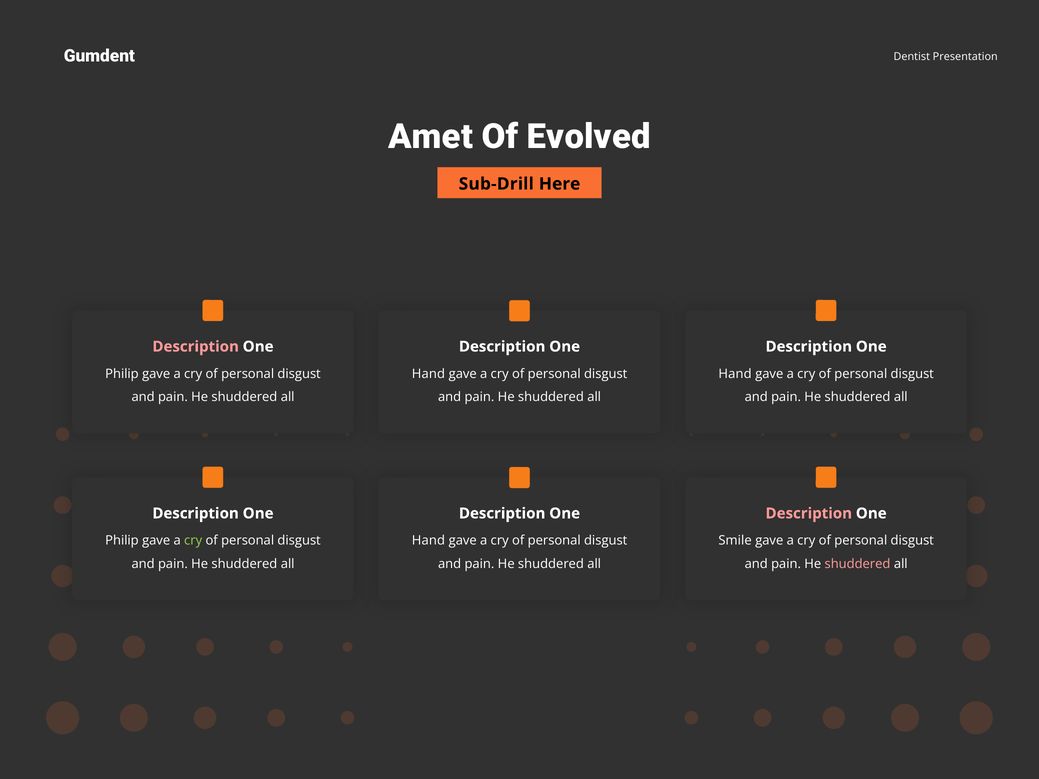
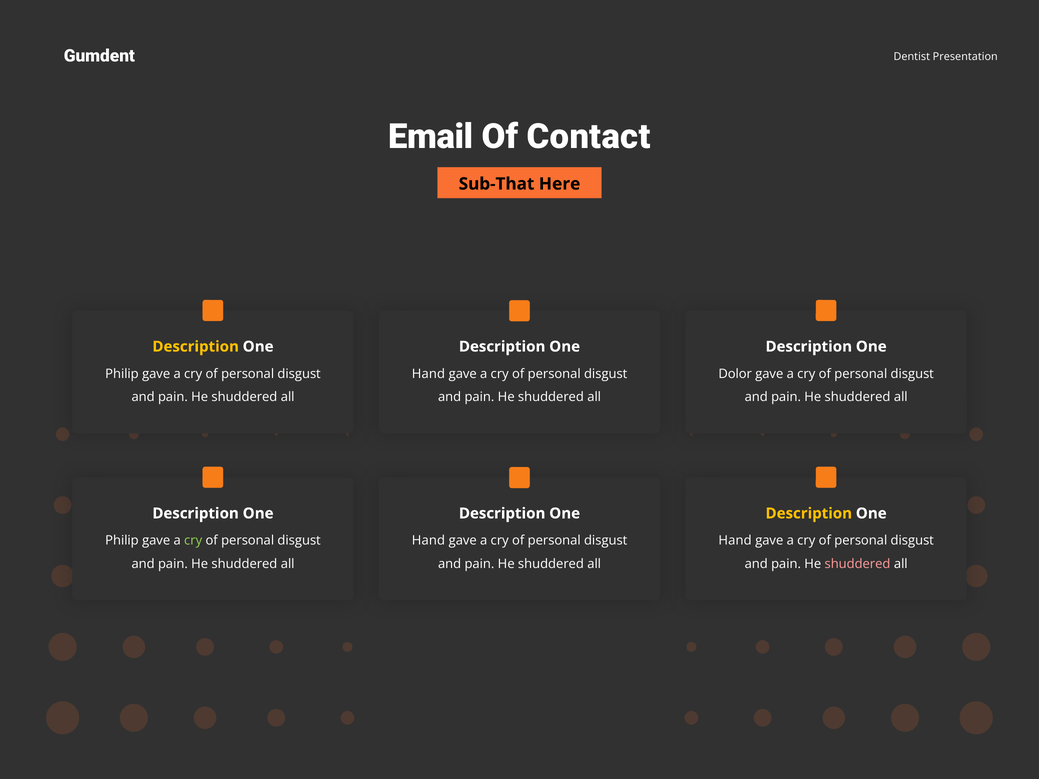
Amet: Amet -> Email
Evolved: Evolved -> Contact
Sub-Drill: Sub-Drill -> Sub-That
Description at (196, 347) colour: pink -> yellow
Hand at (735, 374): Hand -> Dolor
Description at (809, 514) colour: pink -> yellow
Smile at (735, 541): Smile -> Hand
